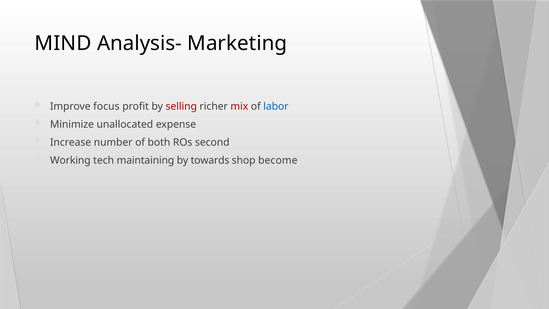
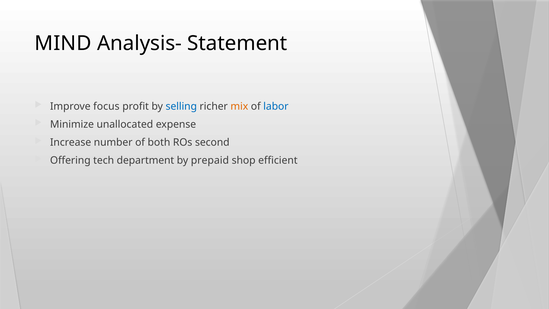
Marketing: Marketing -> Statement
selling colour: red -> blue
mix colour: red -> orange
Working: Working -> Offering
maintaining: maintaining -> department
towards: towards -> prepaid
become: become -> efficient
